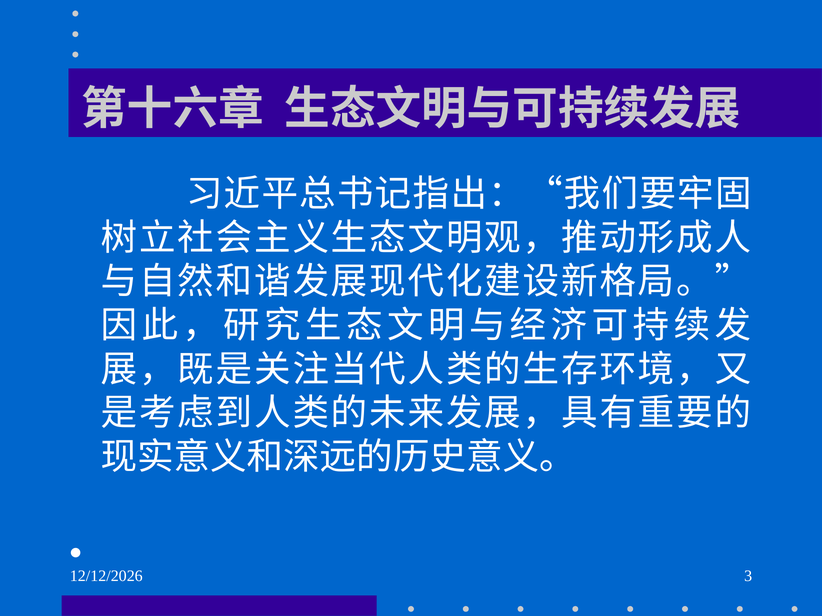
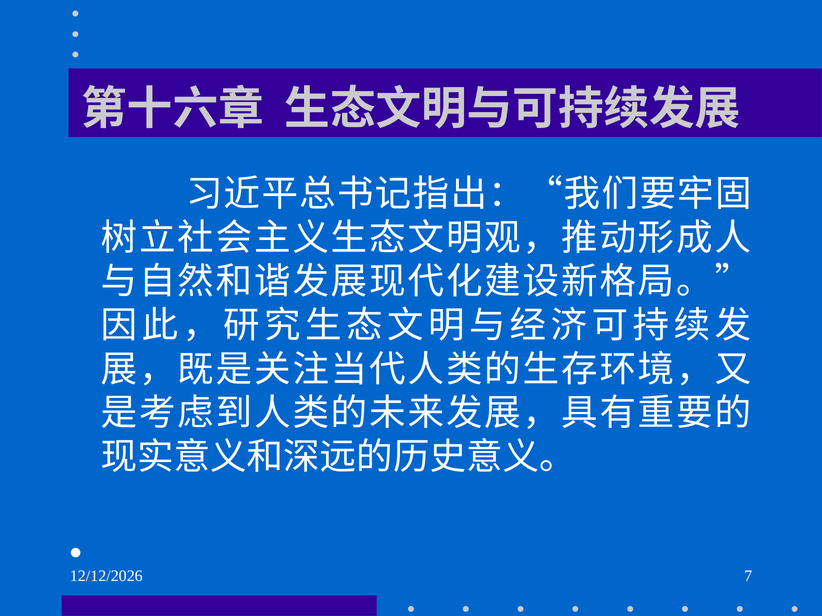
3: 3 -> 7
